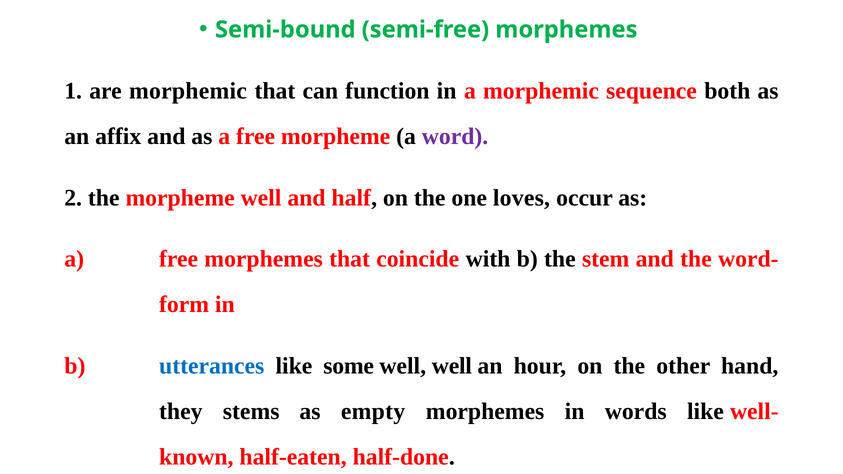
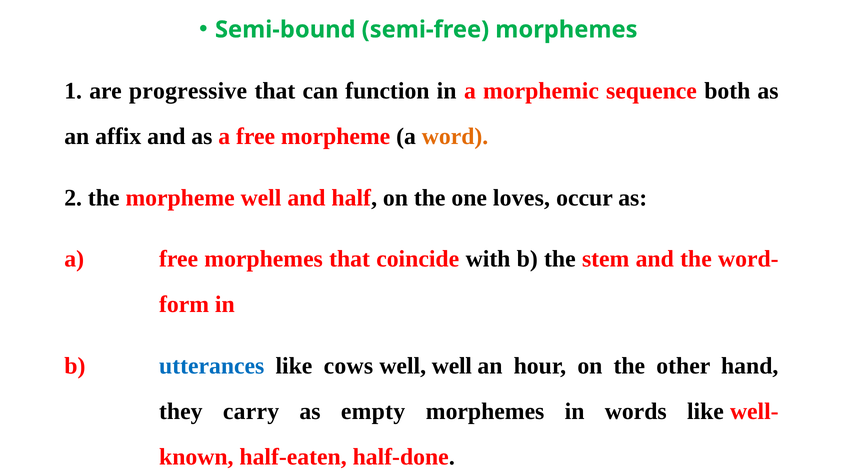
are morphemic: morphemic -> progressive
word colour: purple -> orange
some: some -> cows
stems: stems -> carry
